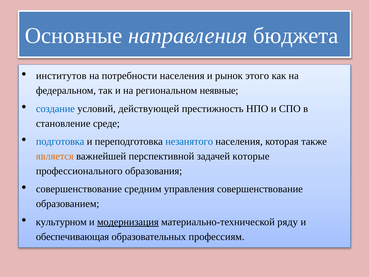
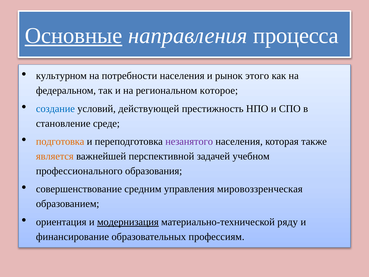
Основные underline: none -> present
бюджета: бюджета -> процесса
институтов: институтов -> культурном
неявные: неявные -> которое
подготовка colour: blue -> orange
незанятого colour: blue -> purple
которые: которые -> учебном
управления совершенствование: совершенствование -> мировоззренческая
культурном: культурном -> ориентация
обеспечивающая: обеспечивающая -> финансирование
